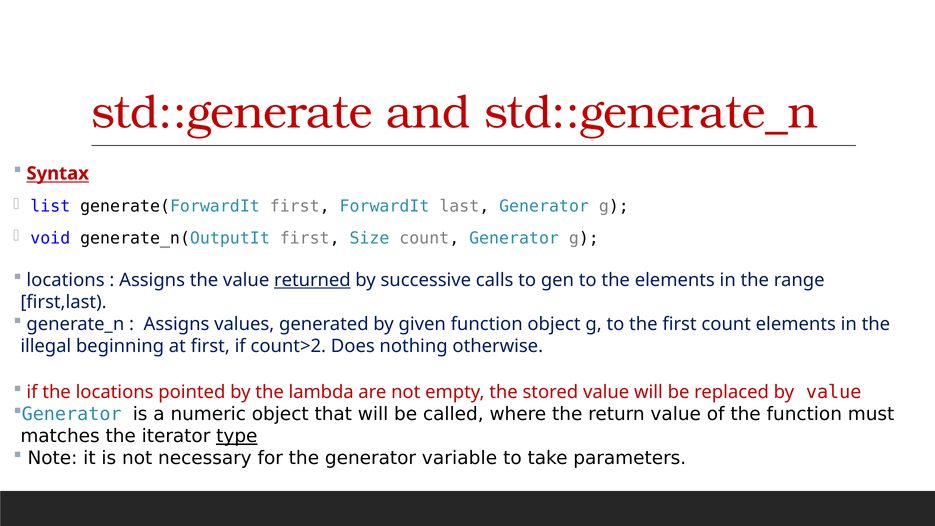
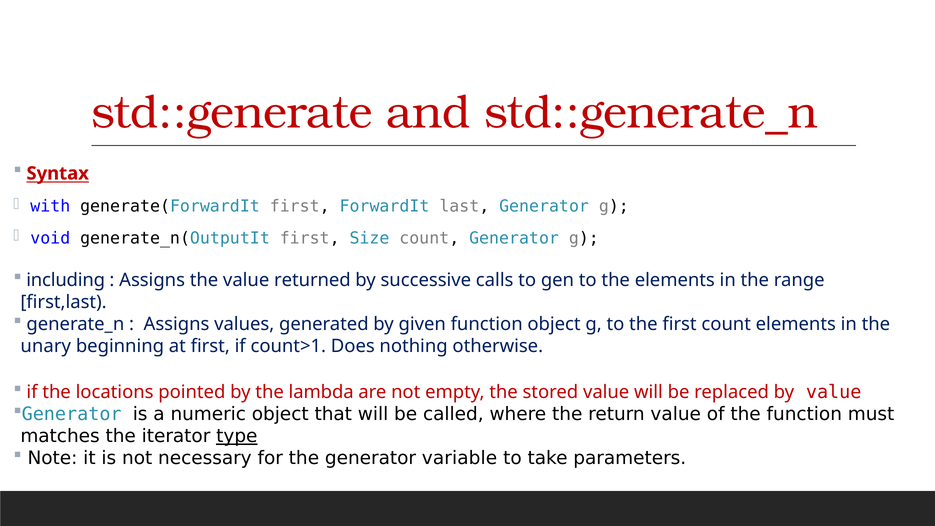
list: list -> with
locations at (66, 280): locations -> including
returned underline: present -> none
illegal: illegal -> unary
count>2: count>2 -> count>1
